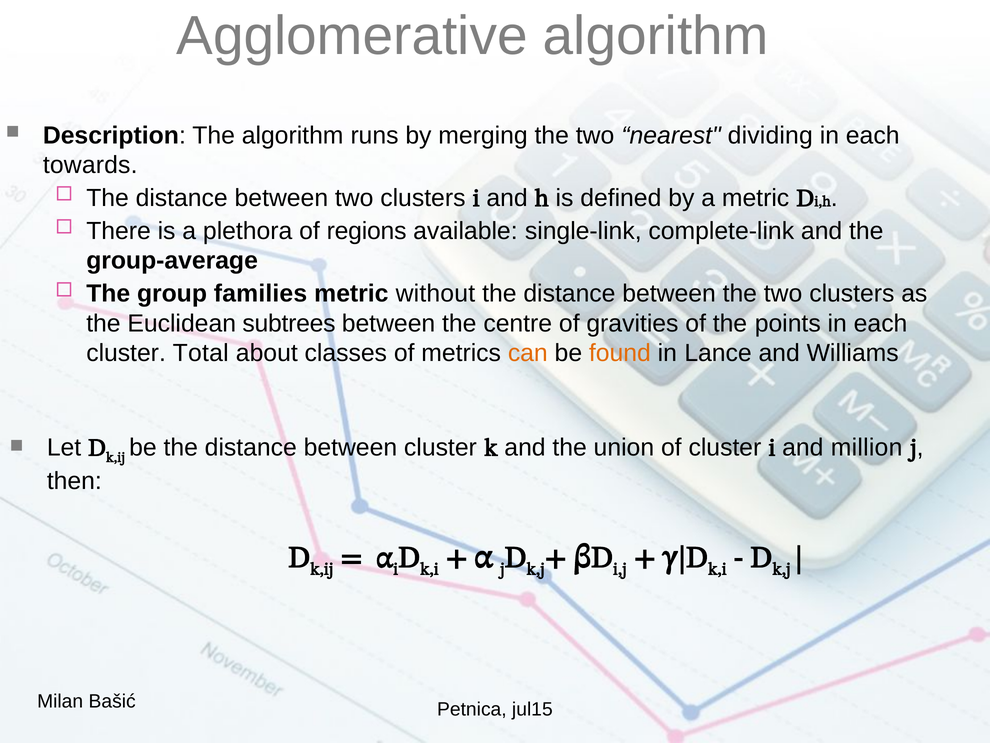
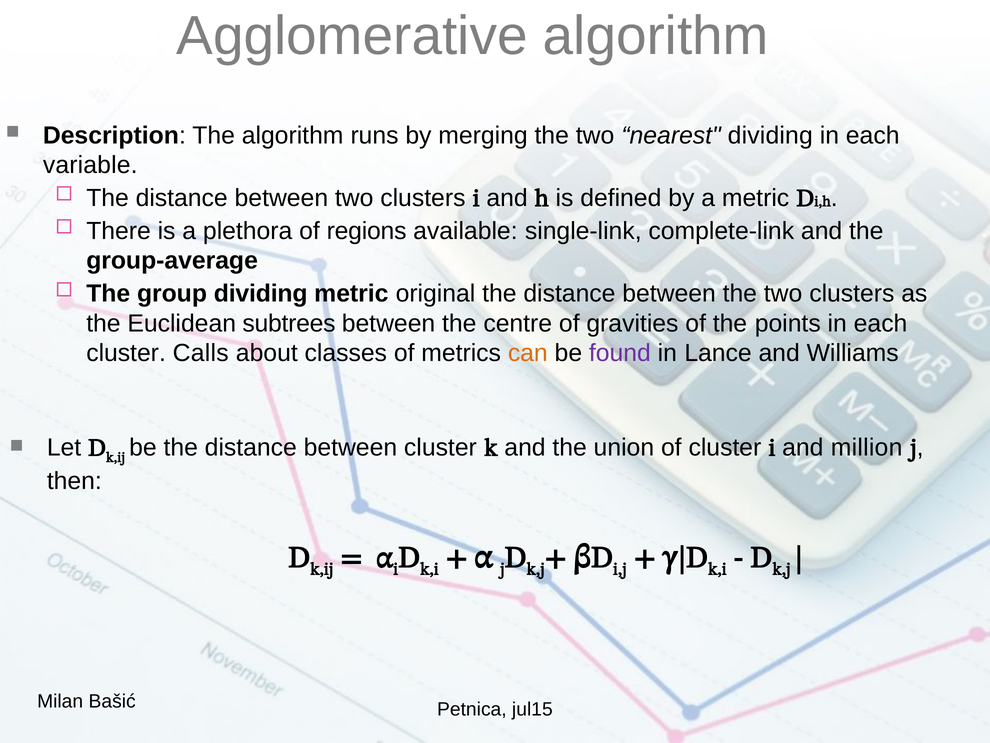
towards: towards -> variable
group families: families -> dividing
without: without -> original
Total: Total -> Calls
found colour: orange -> purple
